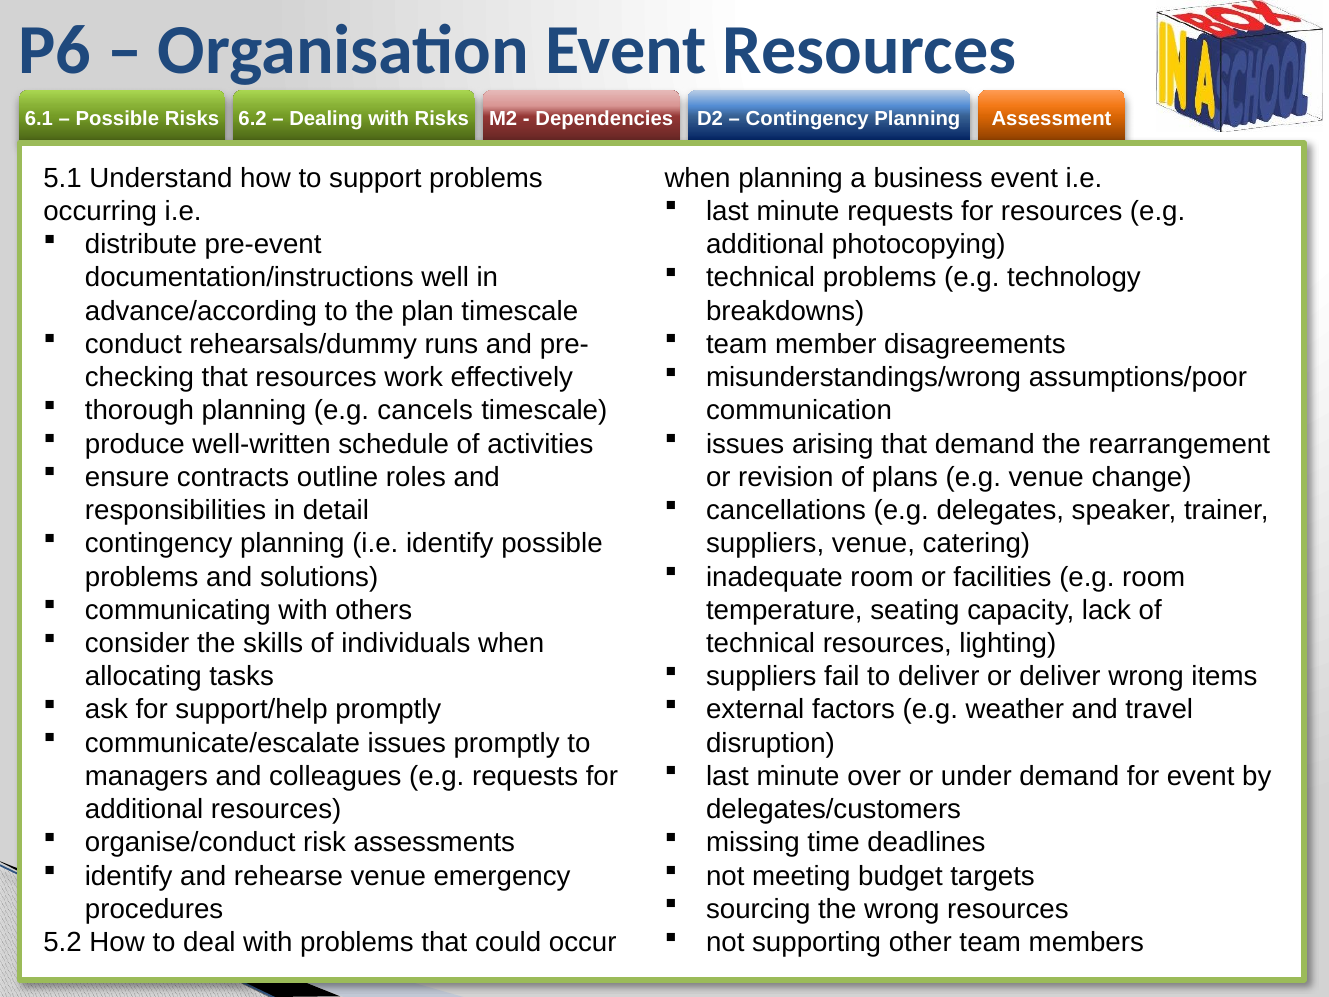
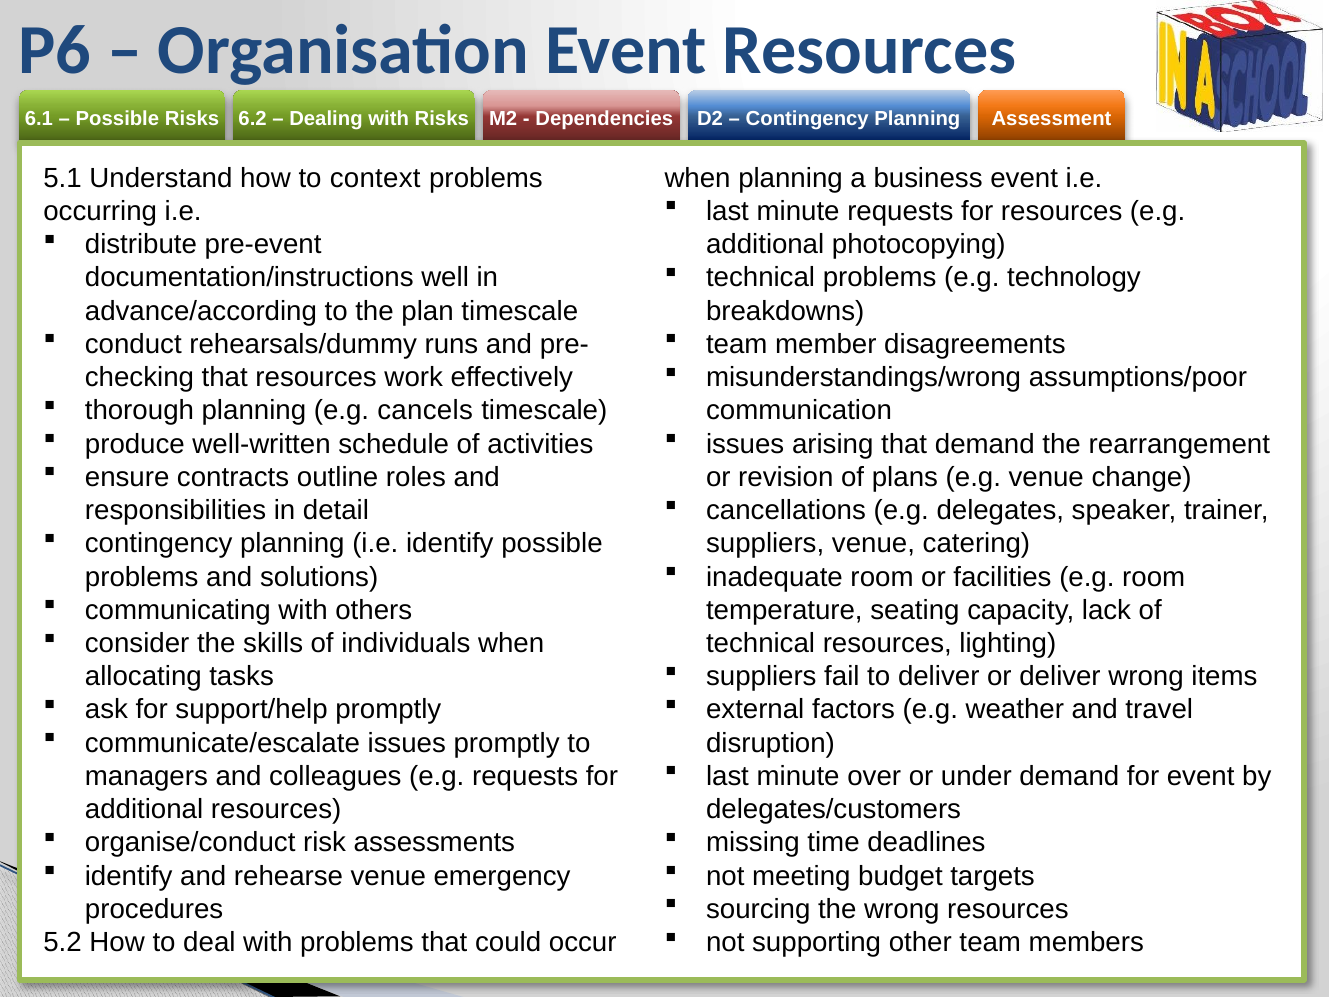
support: support -> context
